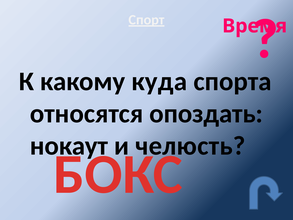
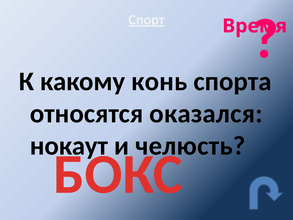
куда: куда -> конь
опоздать: опоздать -> оказался
